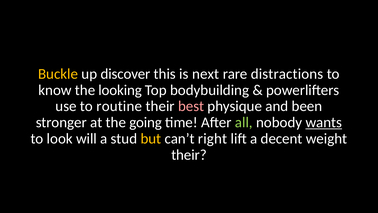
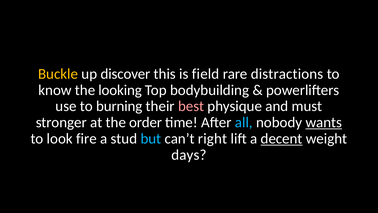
next: next -> field
routine: routine -> burning
been: been -> must
going: going -> order
all colour: light green -> light blue
will: will -> fire
but colour: yellow -> light blue
decent underline: none -> present
their at (189, 155): their -> days
